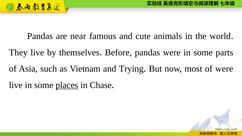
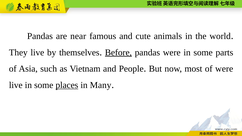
Before underline: none -> present
Trying: Trying -> People
Chase: Chase -> Many
